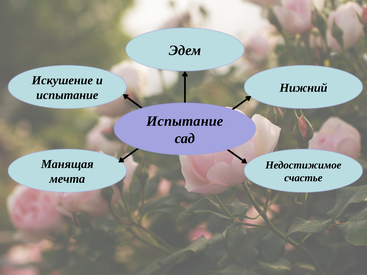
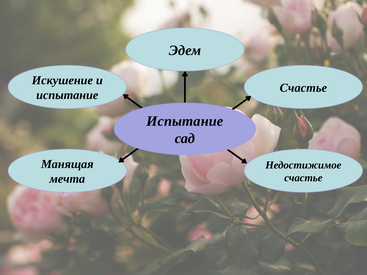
Нижний at (303, 88): Нижний -> Счастье
